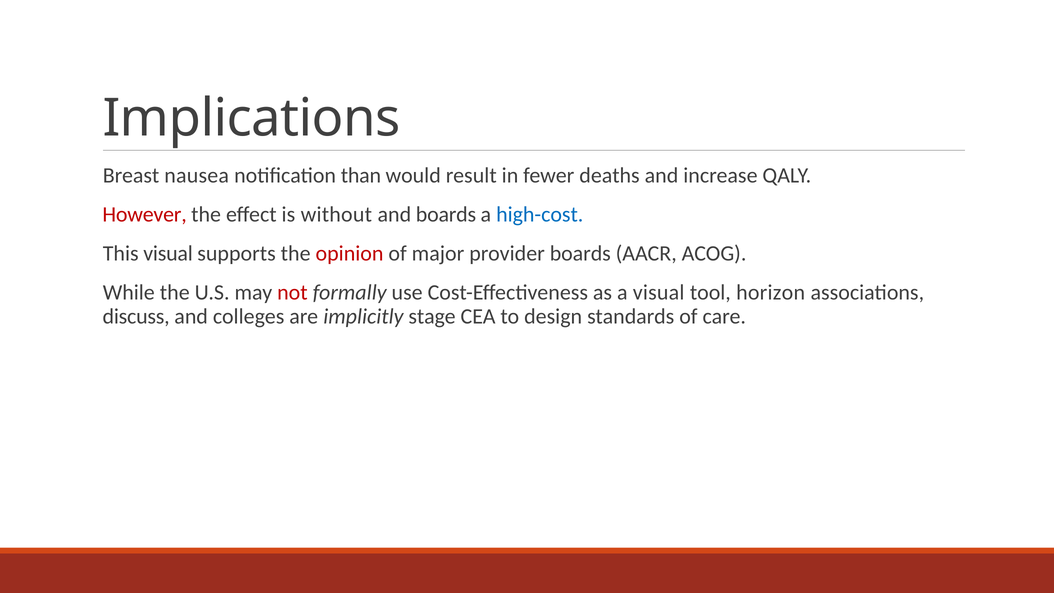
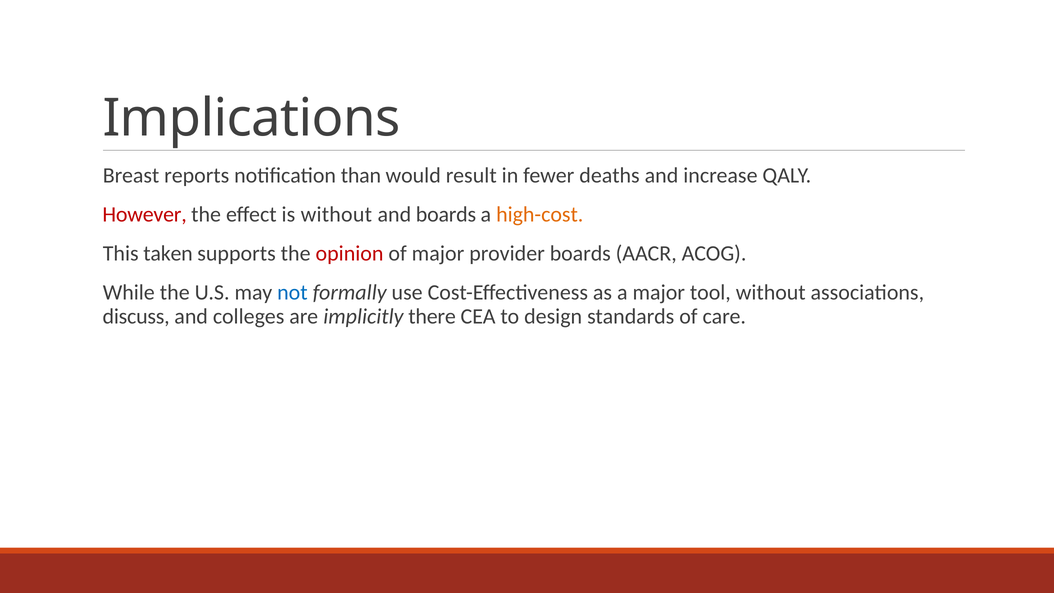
nausea: nausea -> reports
high-cost colour: blue -> orange
This visual: visual -> taken
not colour: red -> blue
a visual: visual -> major
tool horizon: horizon -> without
stage: stage -> there
